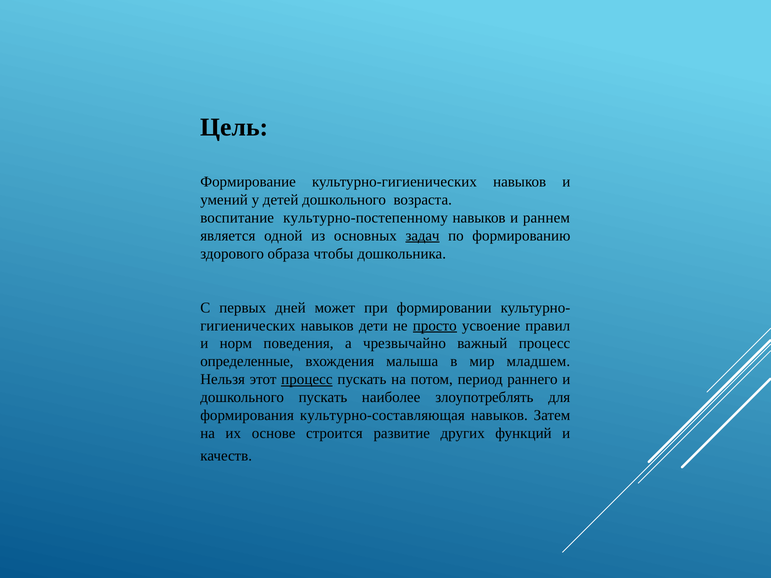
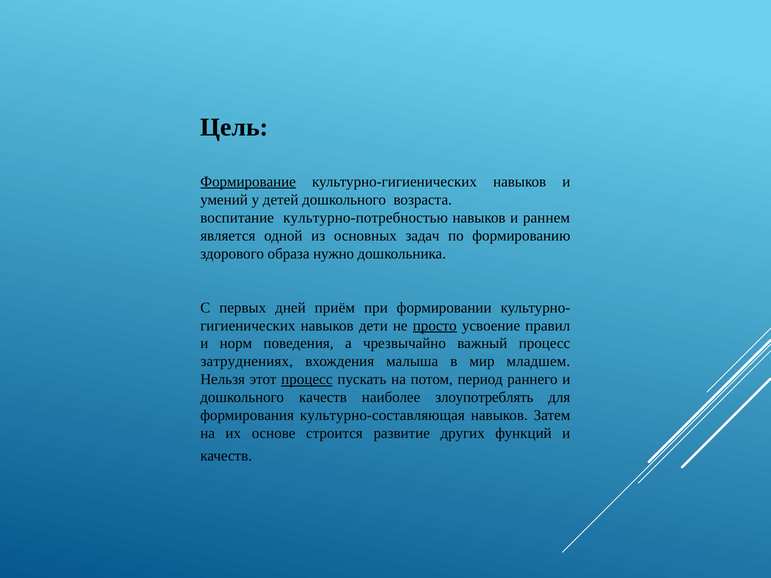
Формирование underline: none -> present
культурно-постепенному: культурно-постепенному -> культурно-потребностью
задач underline: present -> none
чтобы: чтобы -> нужно
может: может -> приём
определенные: определенные -> затруднениях
дошкольного пускать: пускать -> качеств
